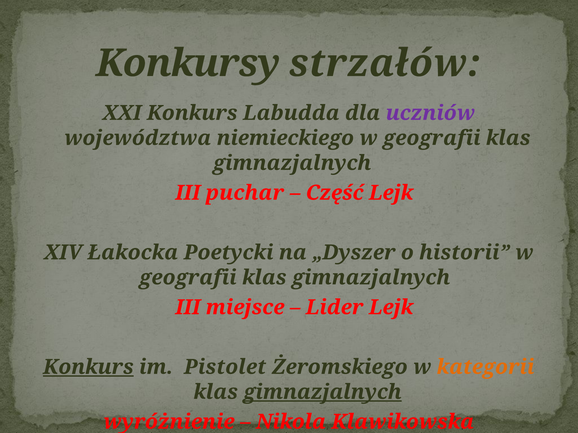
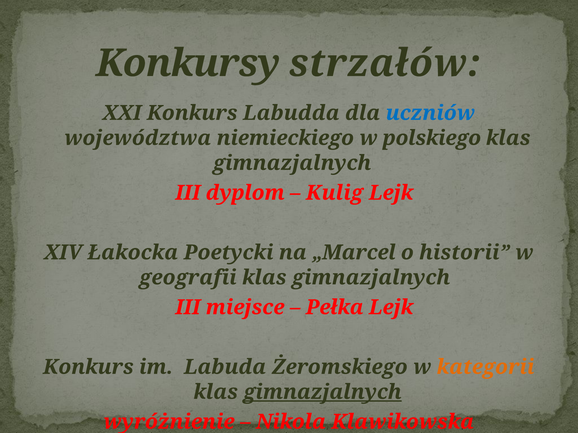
uczniów colour: purple -> blue
geografii at (432, 138): geografii -> polskiego
puchar: puchar -> dyplom
Część: Część -> Kulig
„Dyszer: „Dyszer -> „Marcel
Lider: Lider -> Pełka
Konkurs at (88, 367) underline: present -> none
Pistolet: Pistolet -> Labuda
